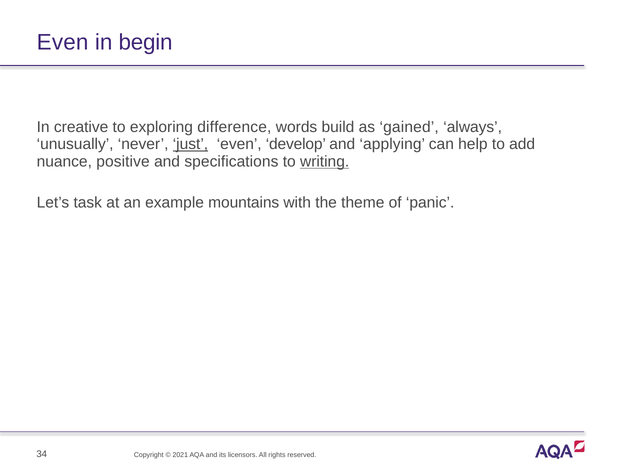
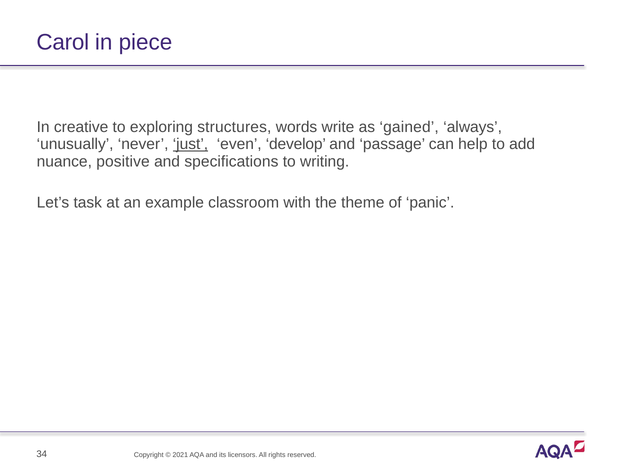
Even at (63, 42): Even -> Carol
begin: begin -> piece
difference: difference -> structures
build: build -> write
applying: applying -> passage
writing underline: present -> none
mountains: mountains -> classroom
